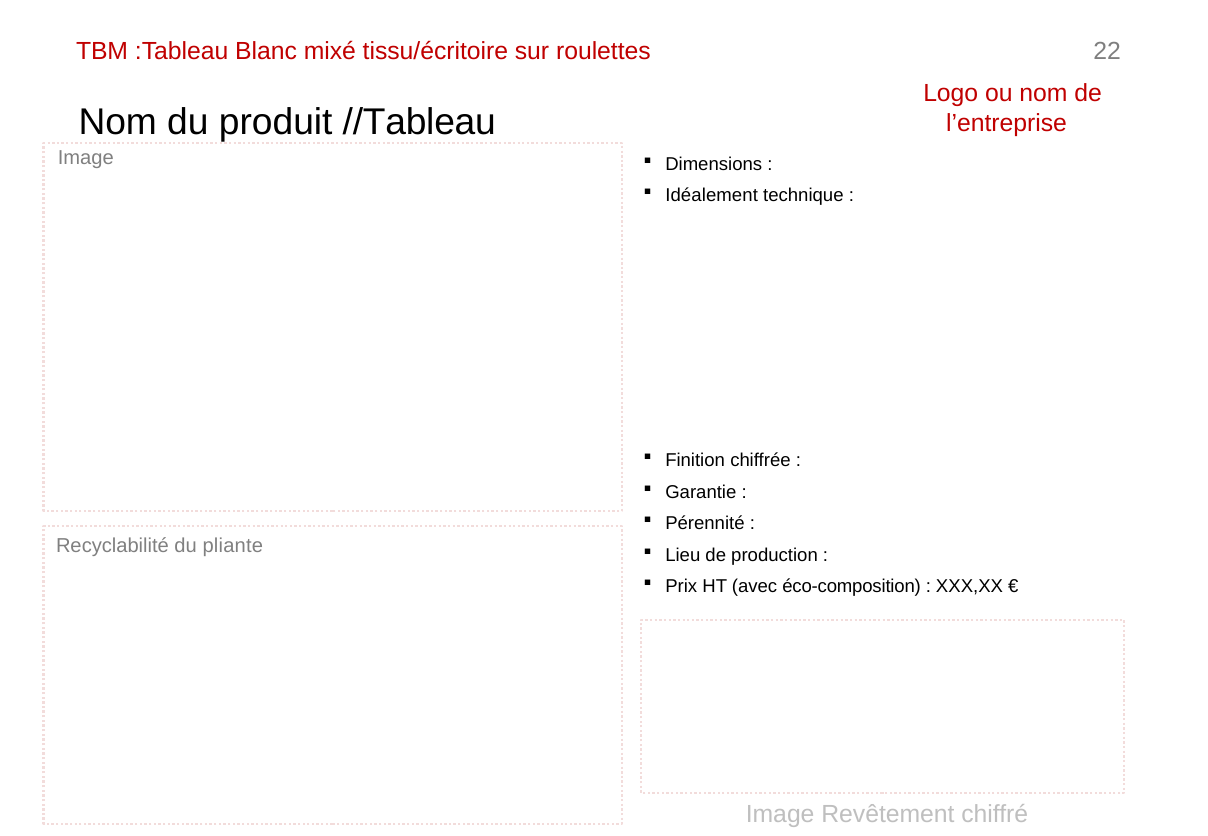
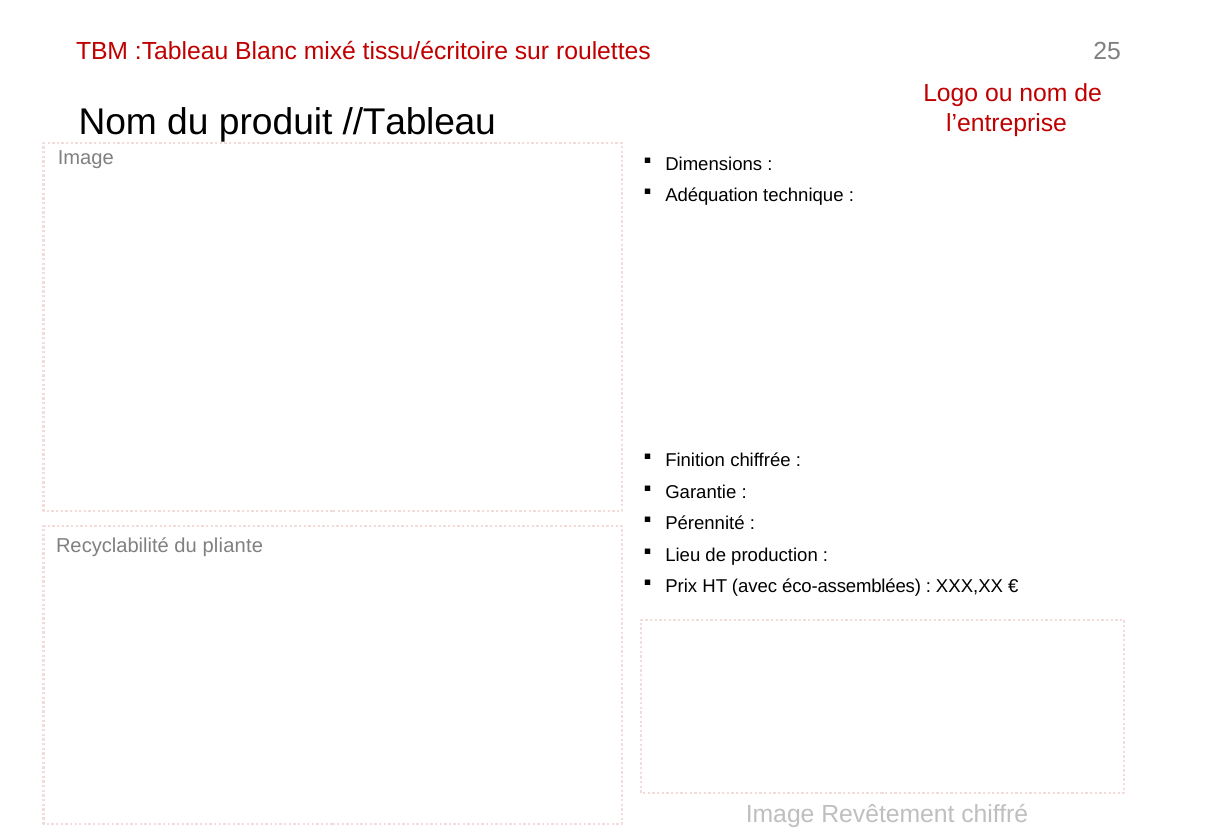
22: 22 -> 25
Idéalement: Idéalement -> Adéquation
éco-composition: éco-composition -> éco-assemblées
